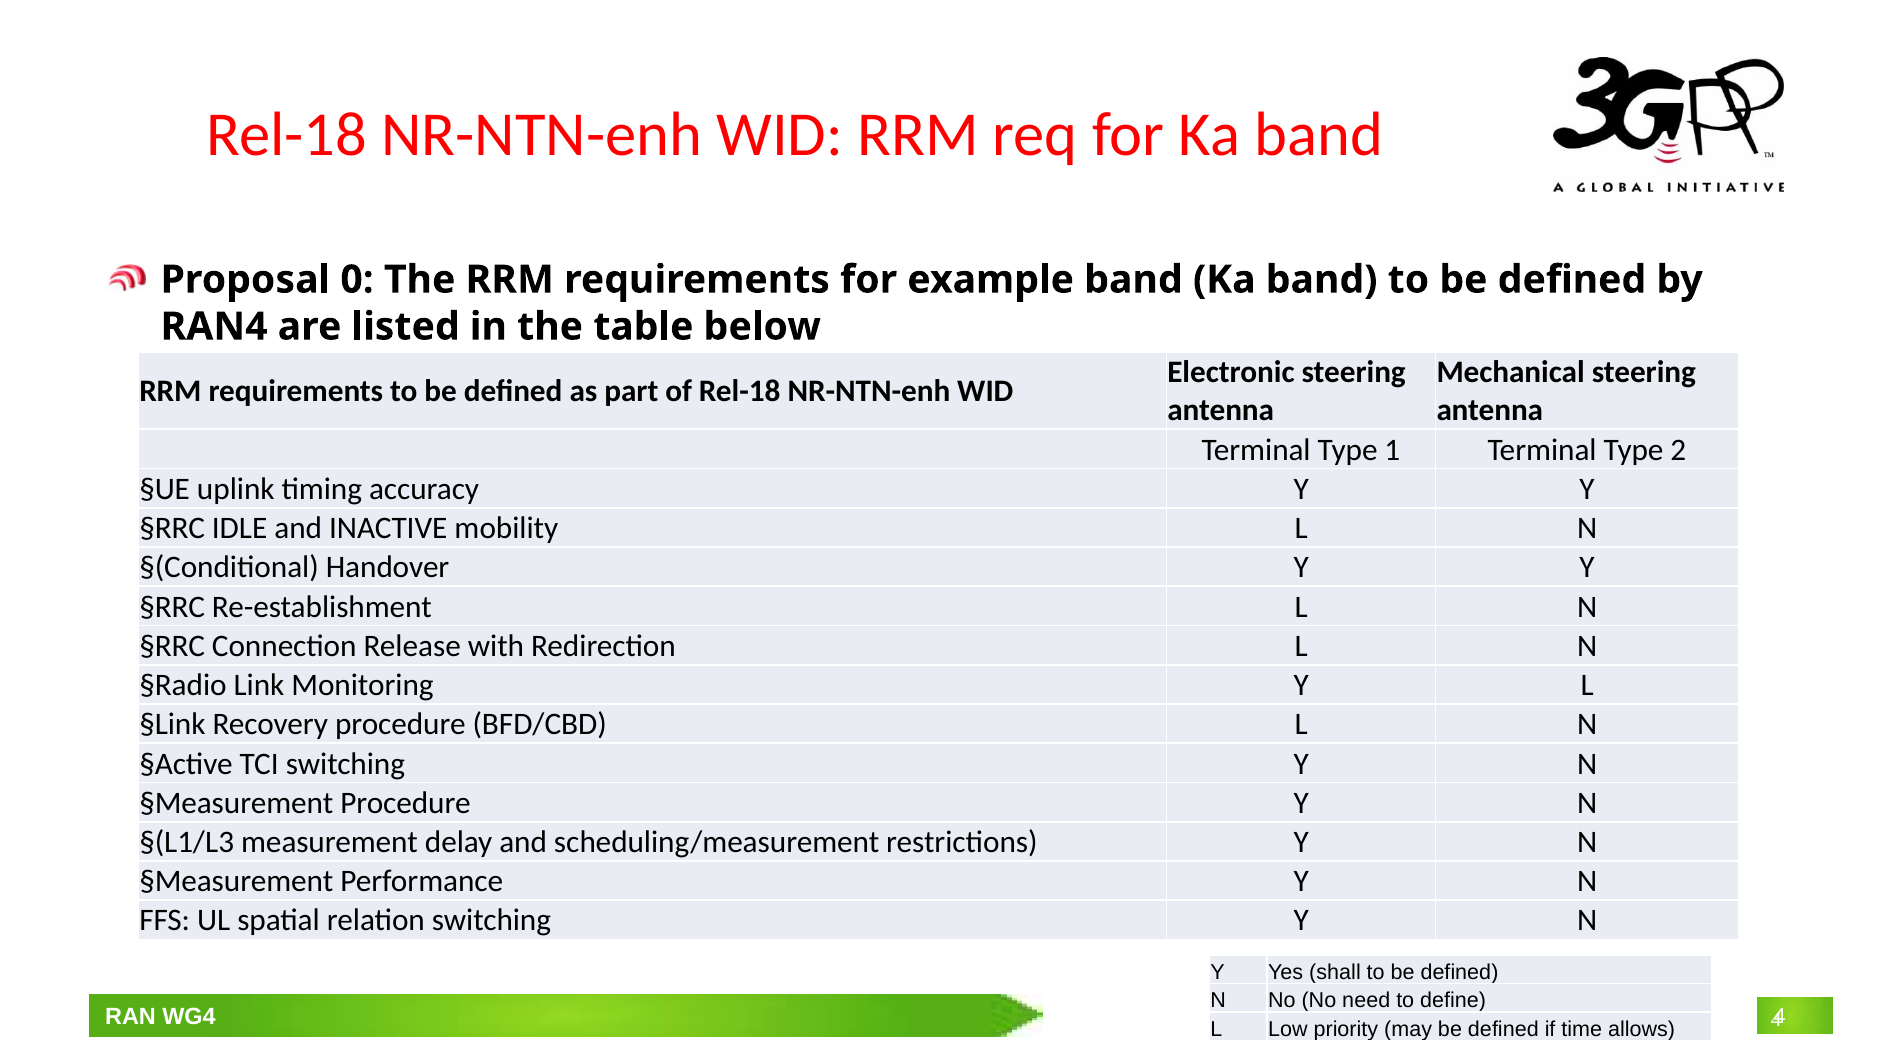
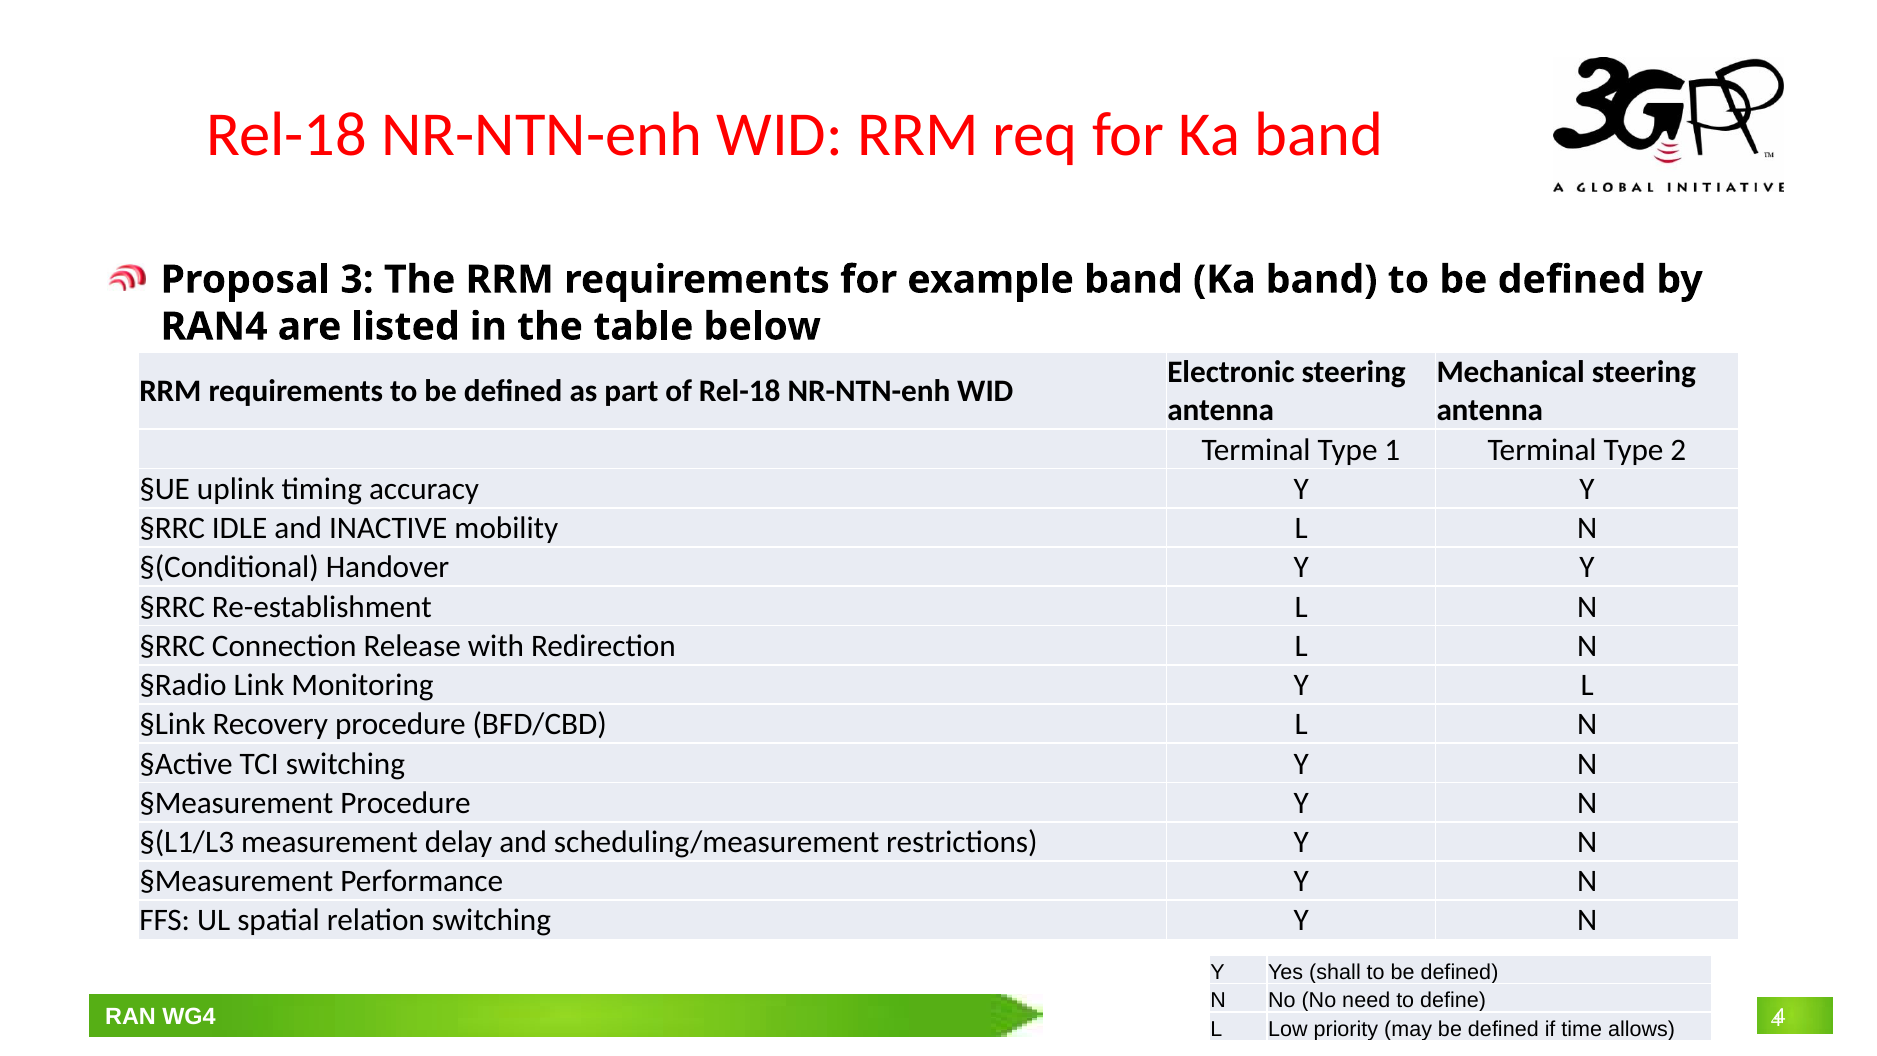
0: 0 -> 3
